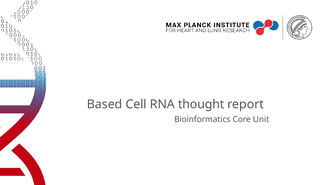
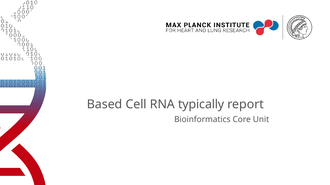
thought: thought -> typically
